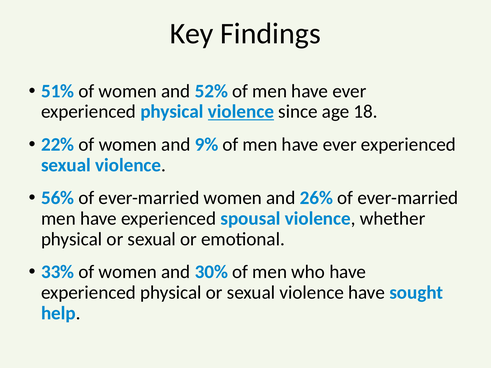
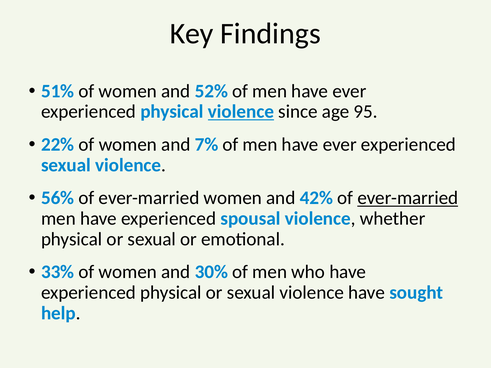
18: 18 -> 95
9%: 9% -> 7%
26%: 26% -> 42%
ever-married at (408, 198) underline: none -> present
